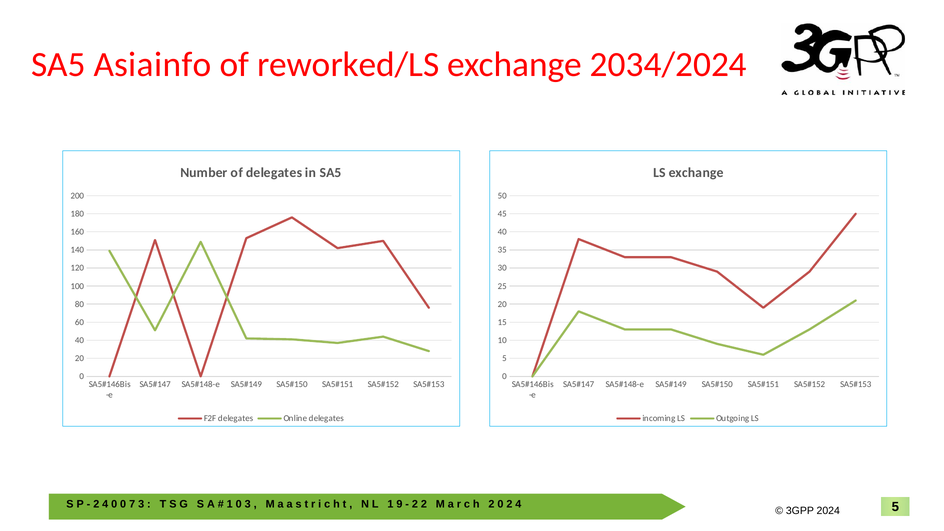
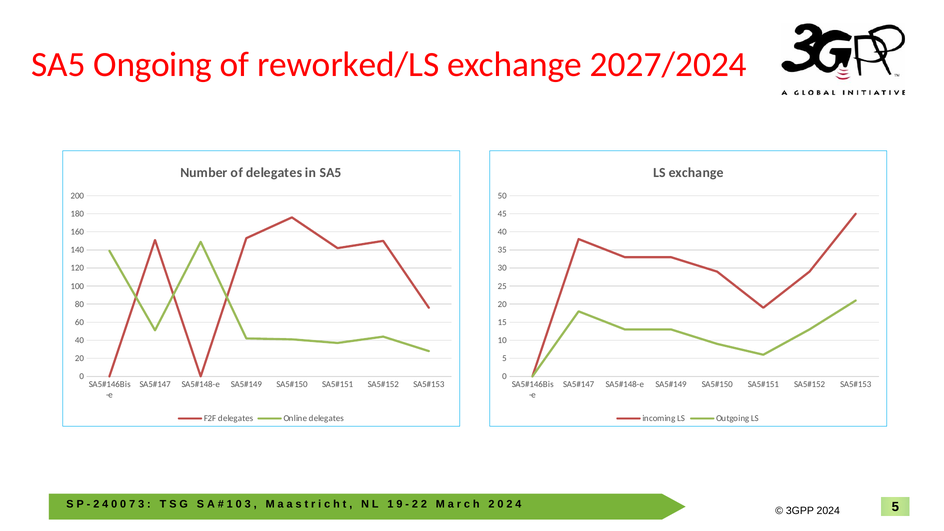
Asiainfo: Asiainfo -> Ongoing
2034/2024: 2034/2024 -> 2027/2024
